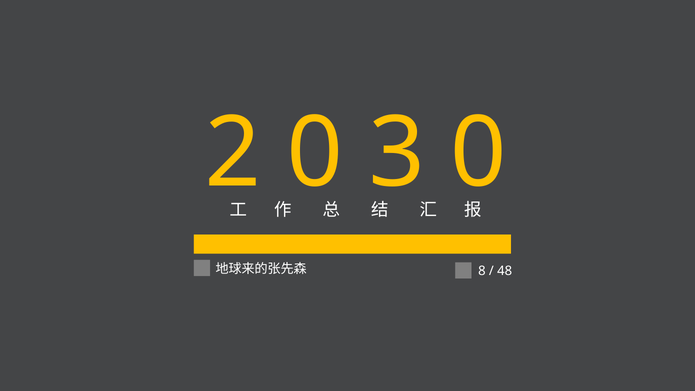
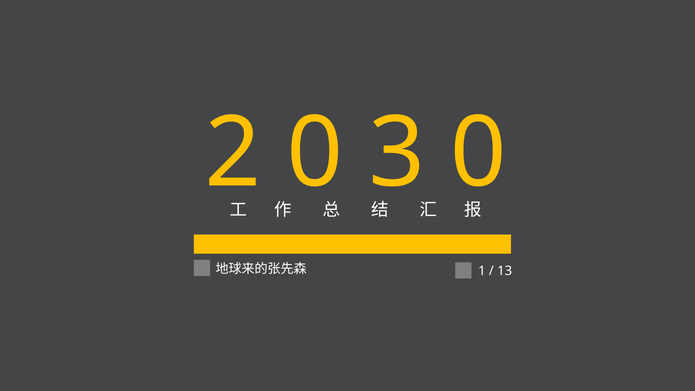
8: 8 -> 1
48: 48 -> 13
